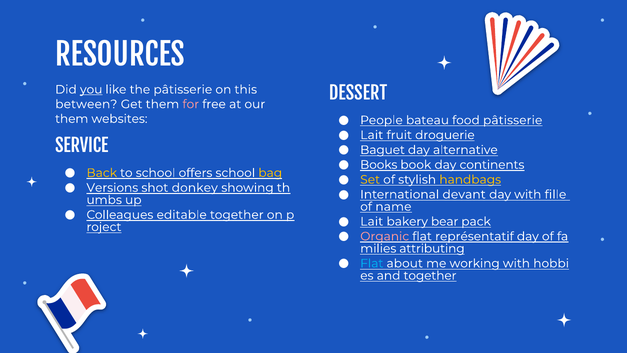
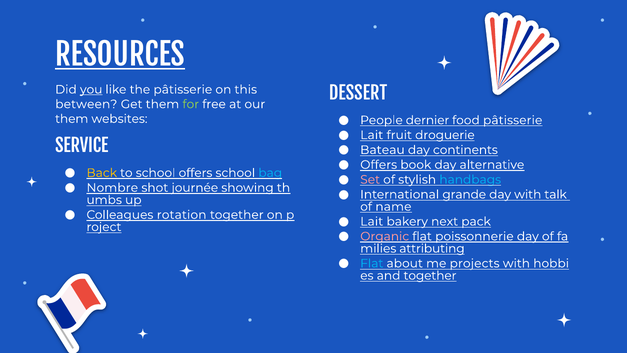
RESOURCES underline: none -> present
for colour: pink -> light green
bateau: bateau -> dernier
Baguet: Baguet -> Bateau
alternative: alternative -> continents
Books at (379, 165): Books -> Offers
continents: continents -> alternative
bag colour: yellow -> light blue
Set colour: yellow -> pink
handbags colour: yellow -> light blue
Versions: Versions -> Nombre
donkey: donkey -> journée
devant: devant -> grande
fille: fille -> talk
editable: editable -> rotation
bear: bear -> next
représentatif: représentatif -> poissonnerie
working: working -> projects
